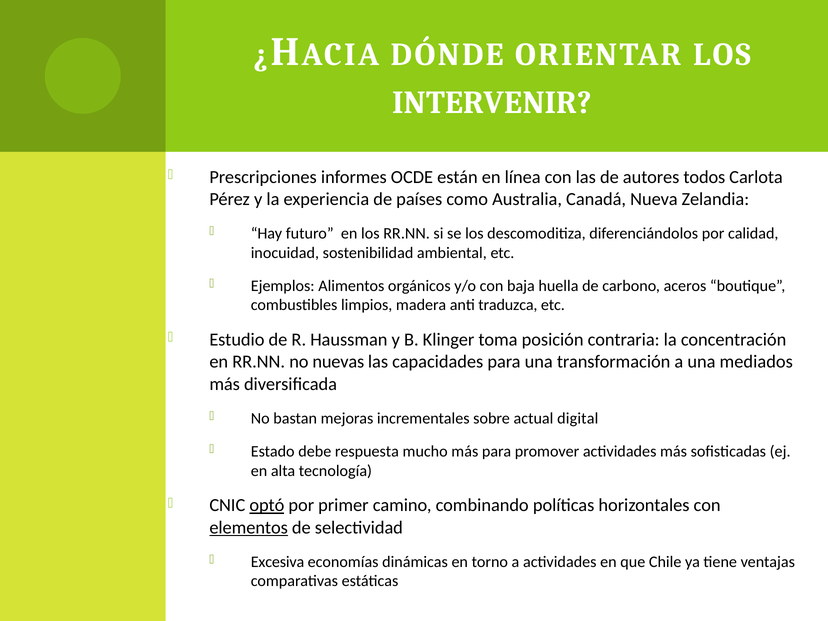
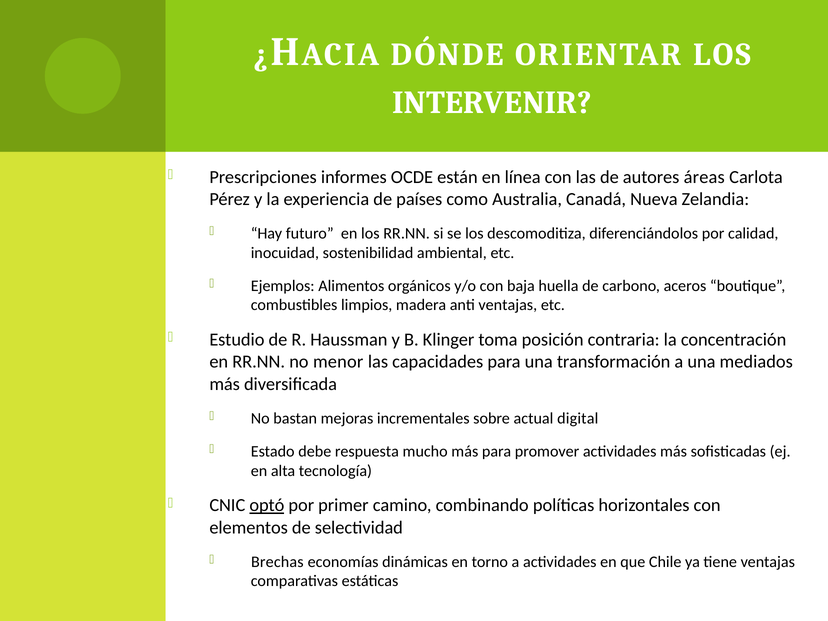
todos: todos -> áreas
anti traduzca: traduzca -> ventajas
nuevas: nuevas -> menor
elementos underline: present -> none
Excesiva: Excesiva -> Brechas
